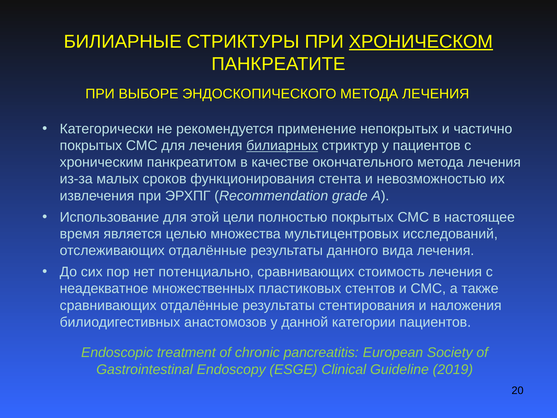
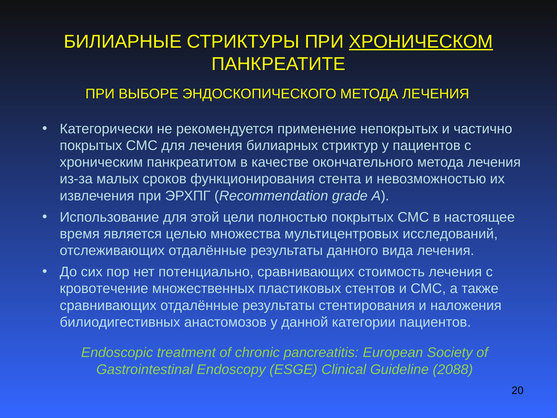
билиарных underline: present -> none
неадекватное: неадекватное -> кровотечение
2019: 2019 -> 2088
